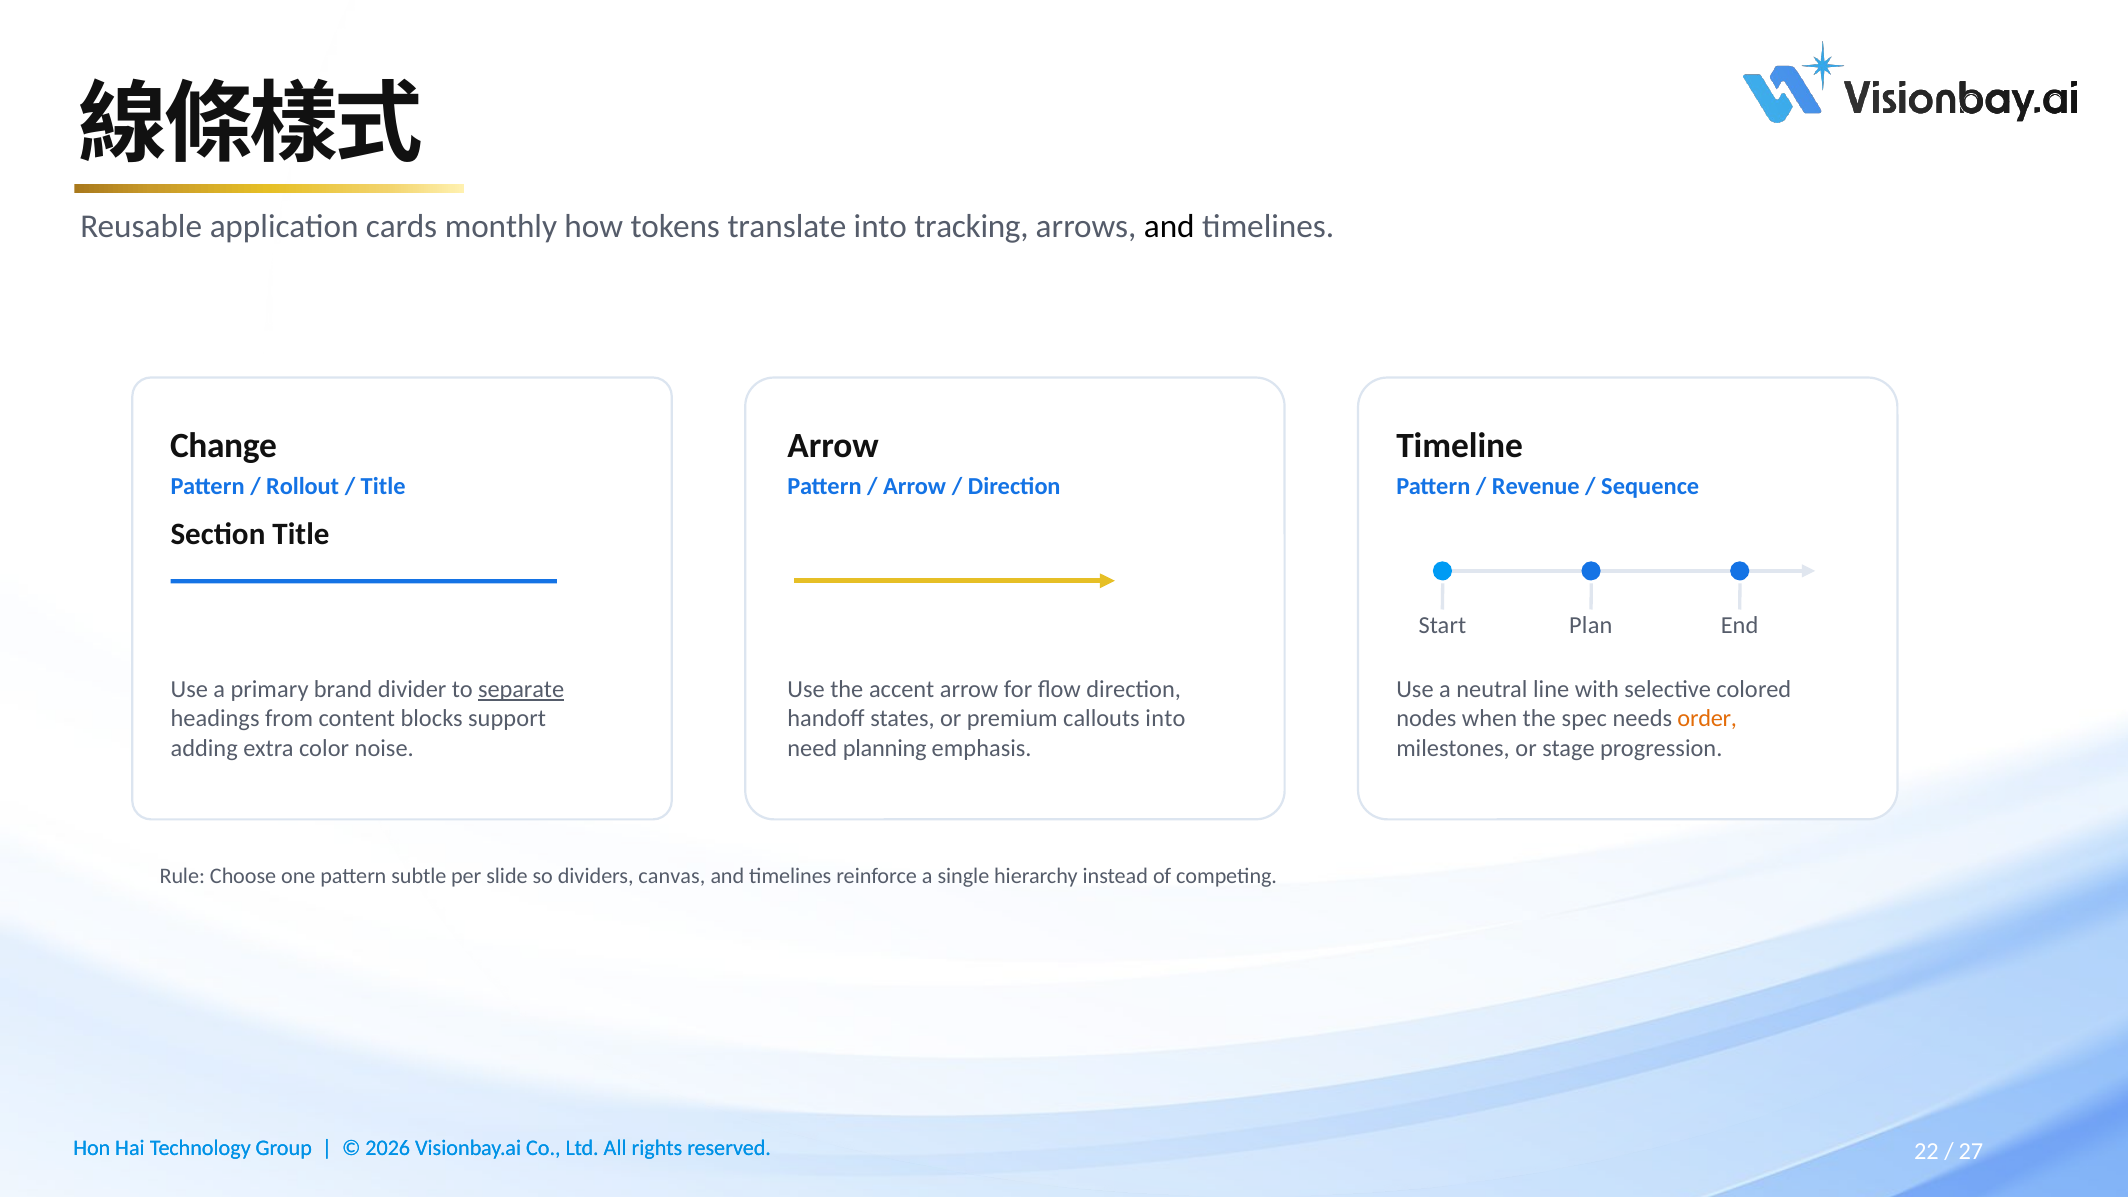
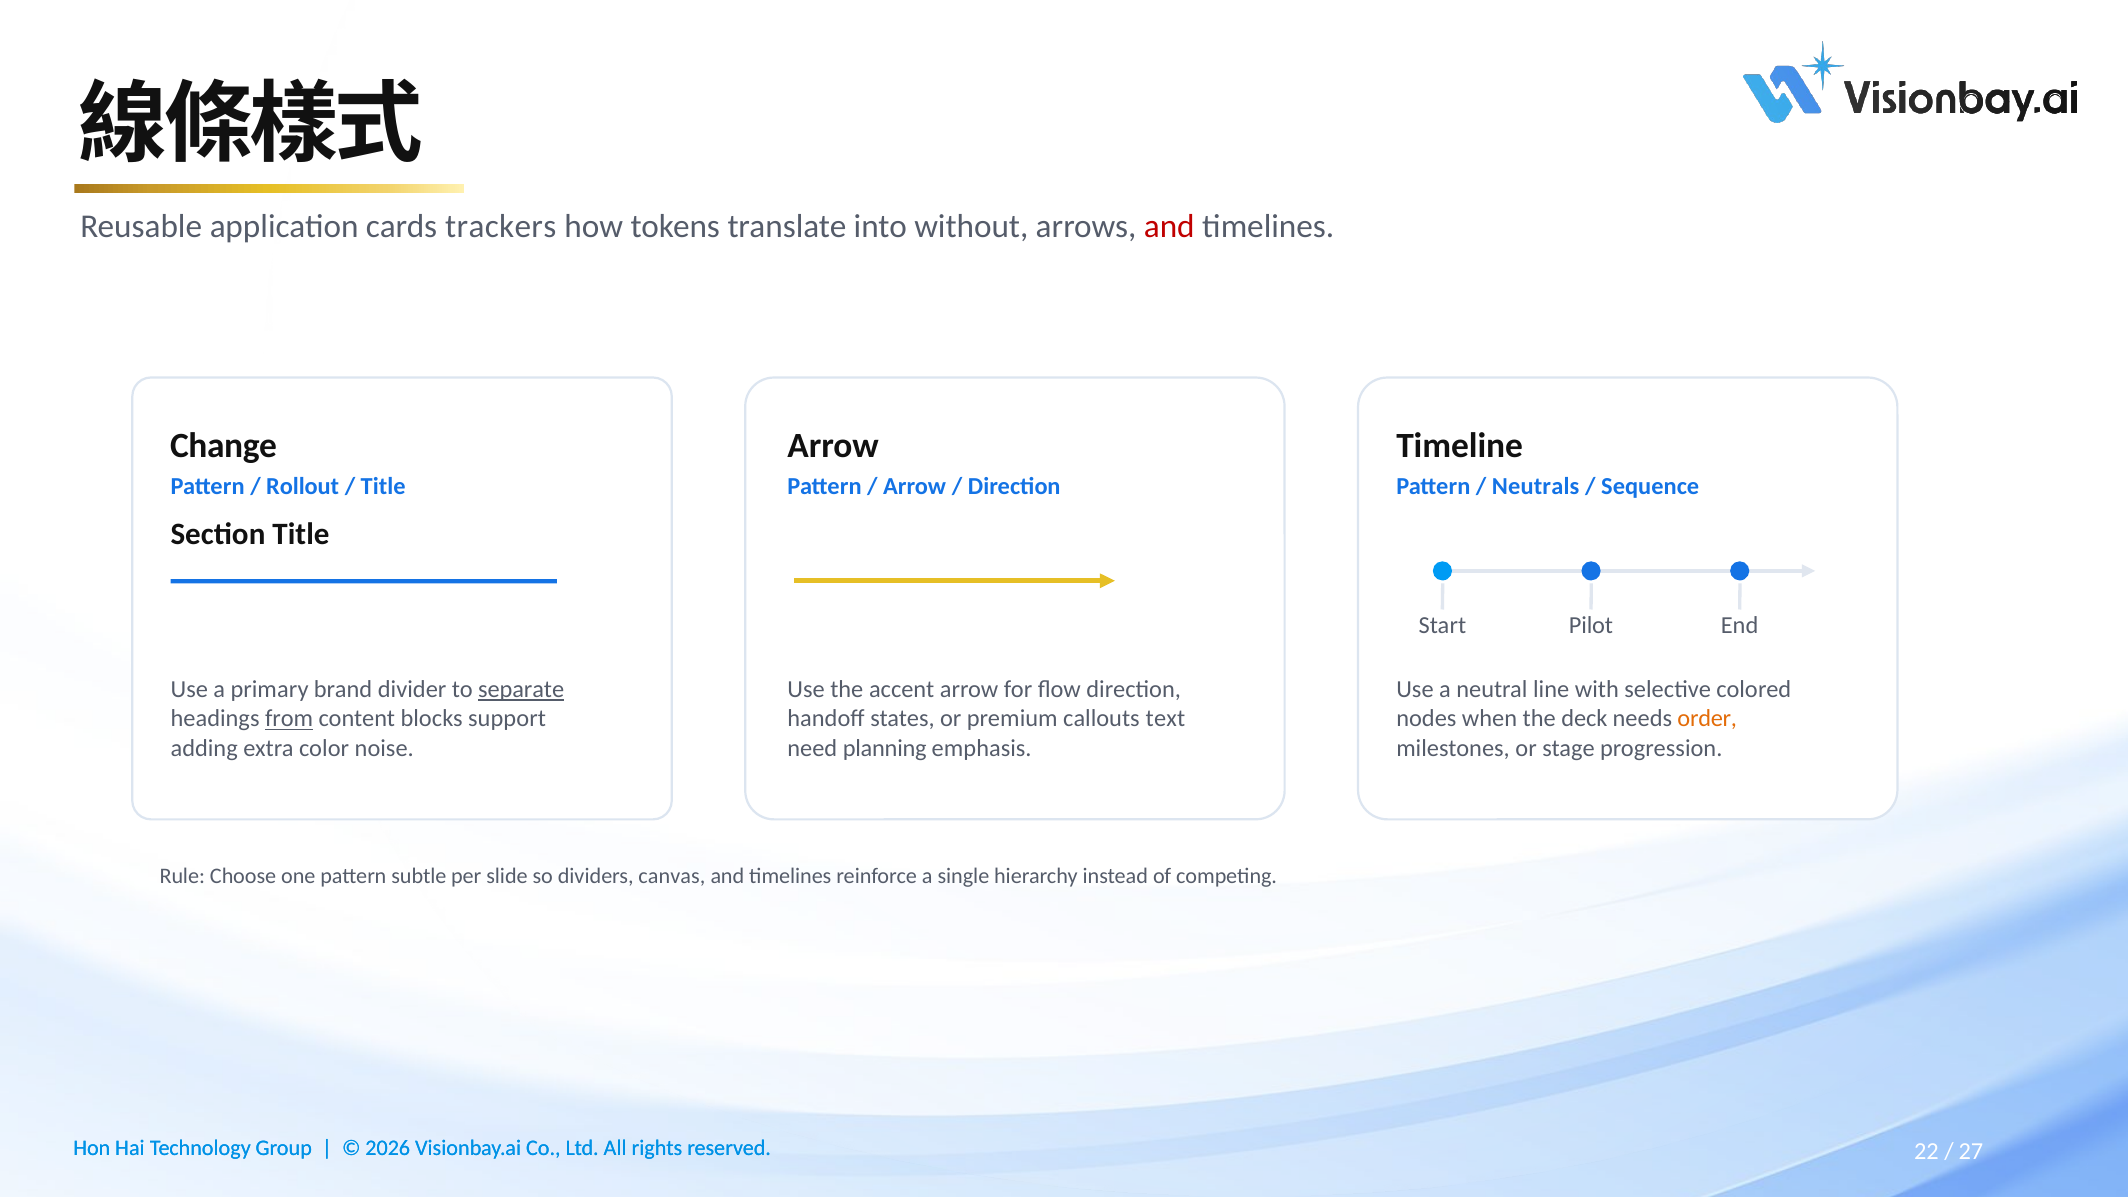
monthly: monthly -> trackers
tracking: tracking -> without
and at (1169, 227) colour: black -> red
Revenue: Revenue -> Neutrals
Plan: Plan -> Pilot
from underline: none -> present
callouts into: into -> text
spec: spec -> deck
